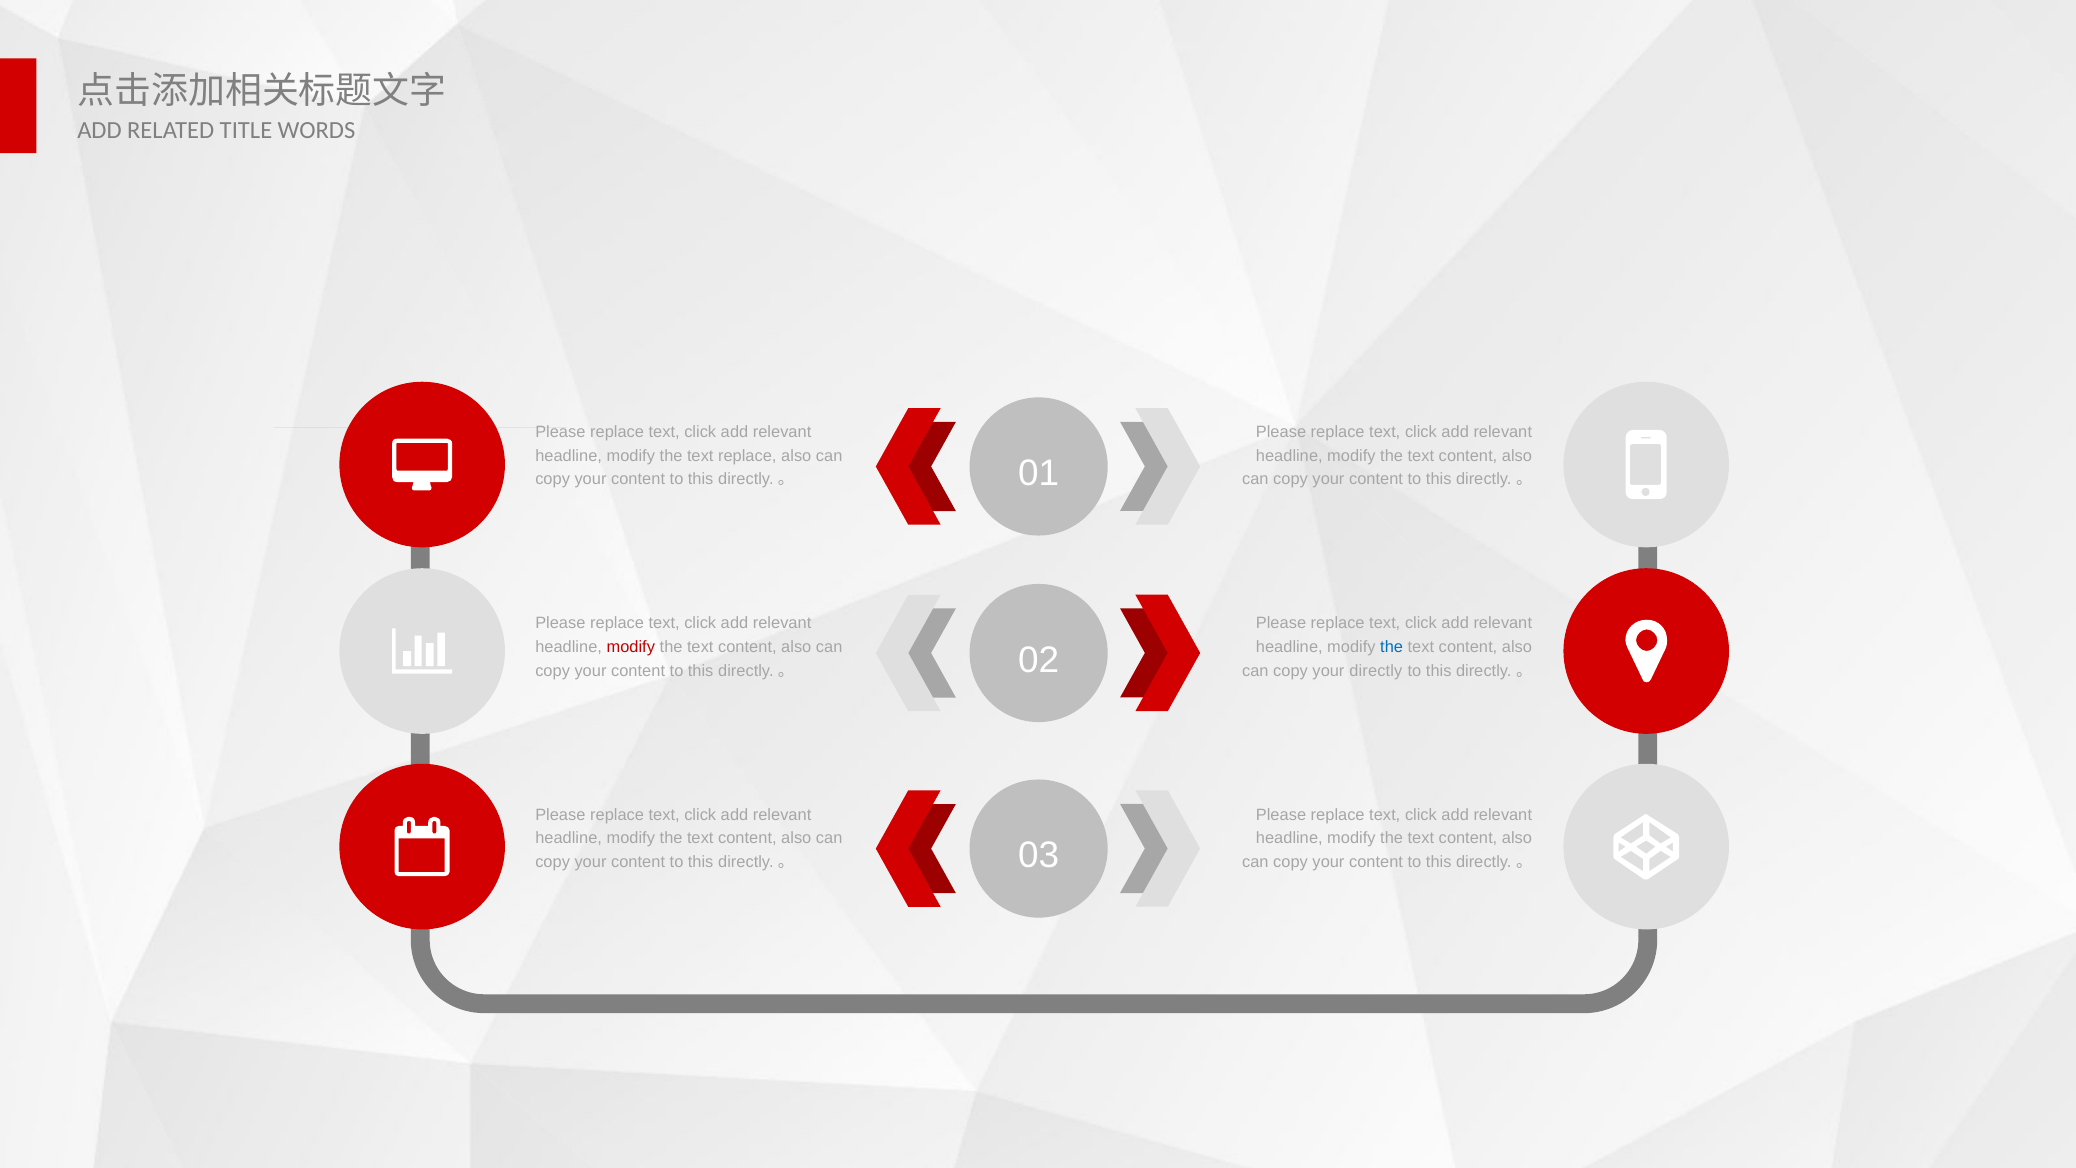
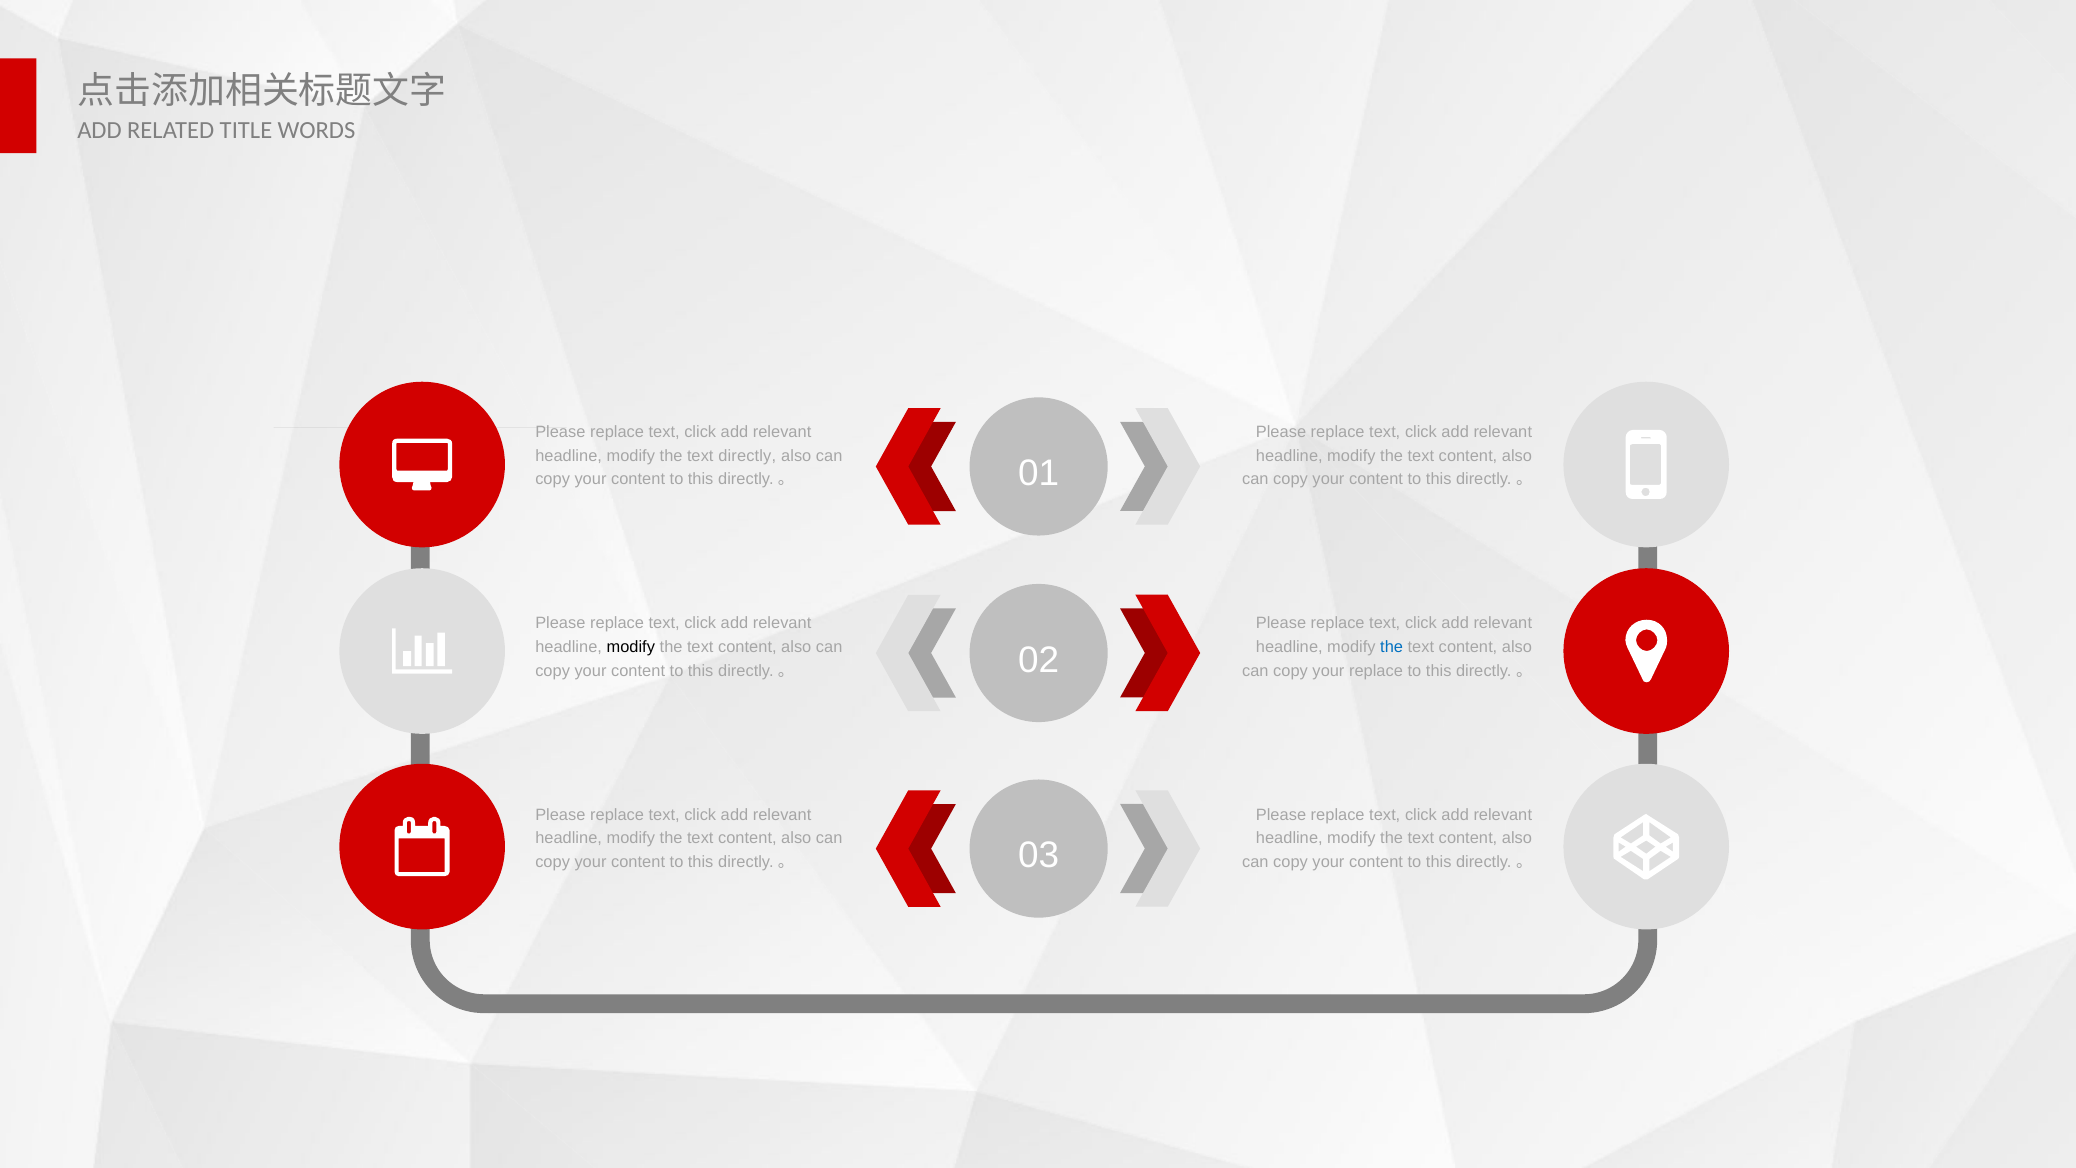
text replace: replace -> directly
modify at (631, 647) colour: red -> black
your directly: directly -> replace
